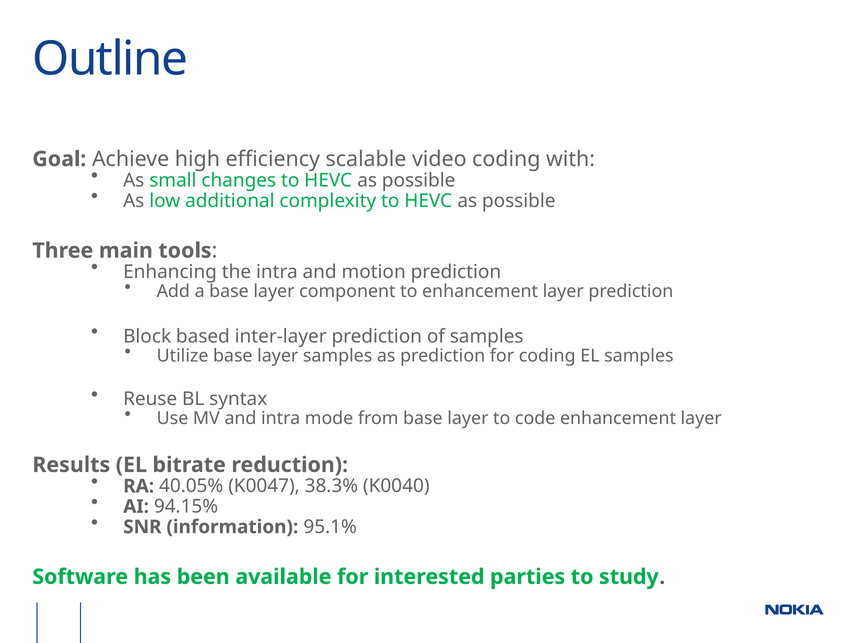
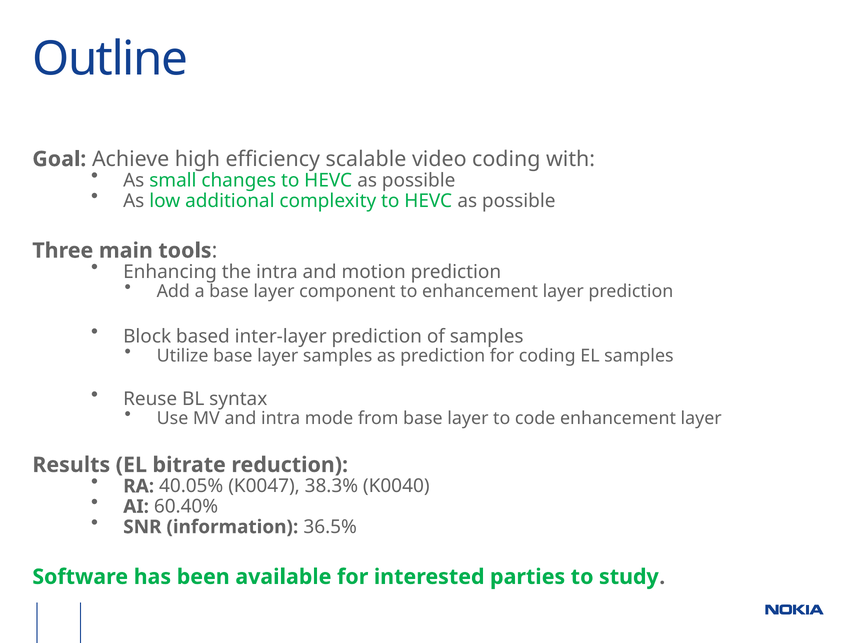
94.15%: 94.15% -> 60.40%
95.1%: 95.1% -> 36.5%
